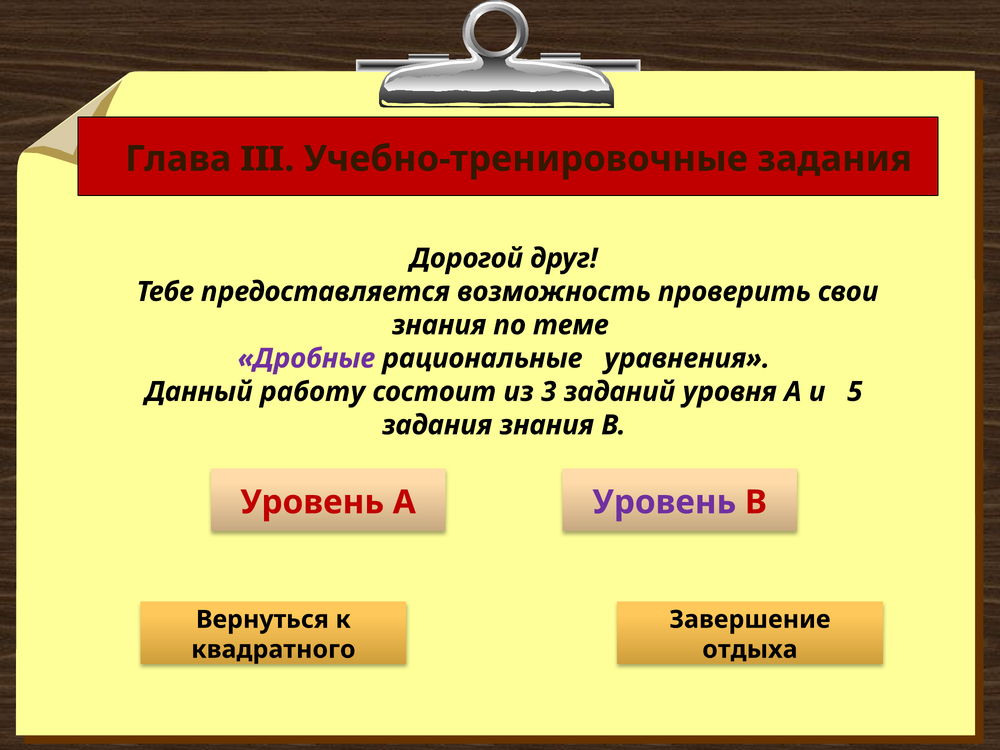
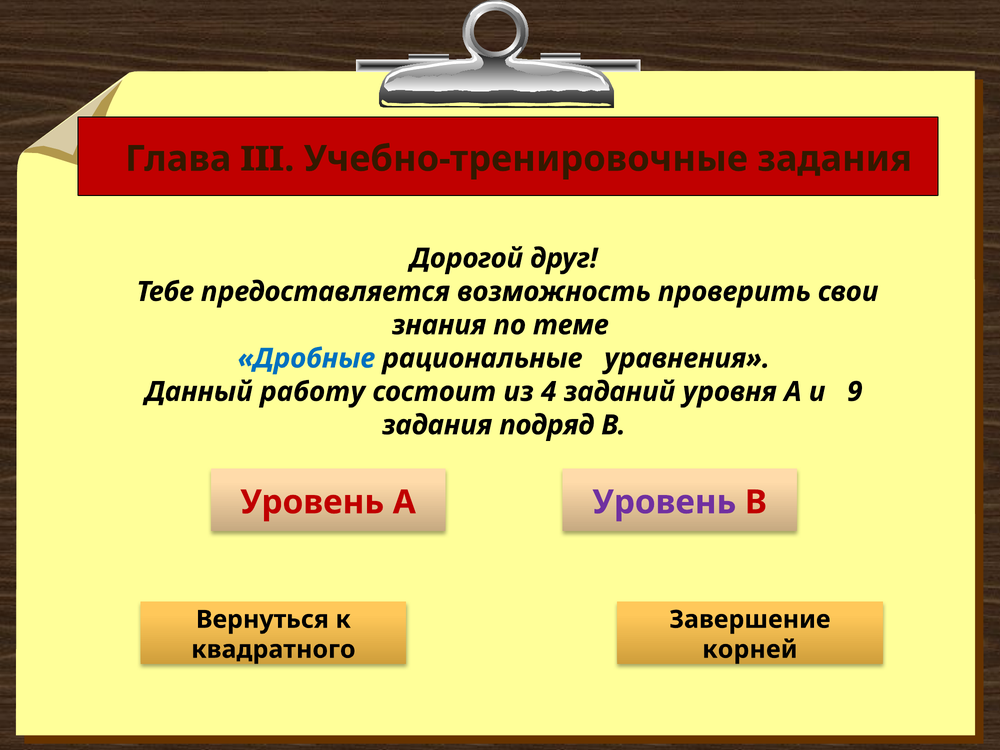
Дробные colour: purple -> blue
3: 3 -> 4
5: 5 -> 9
задания знания: знания -> подряд
отдыха: отдыха -> корней
